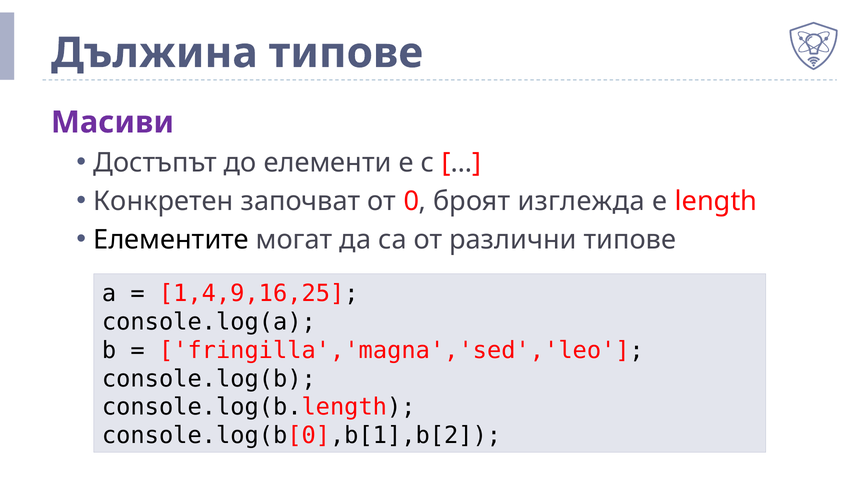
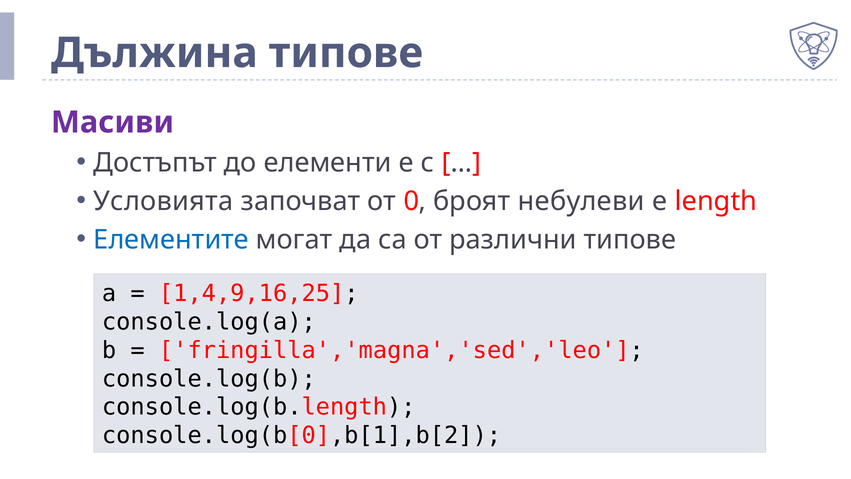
Конкретен: Конкретен -> Условията
изглежда: изглежда -> небулеви
Елементите colour: black -> blue
